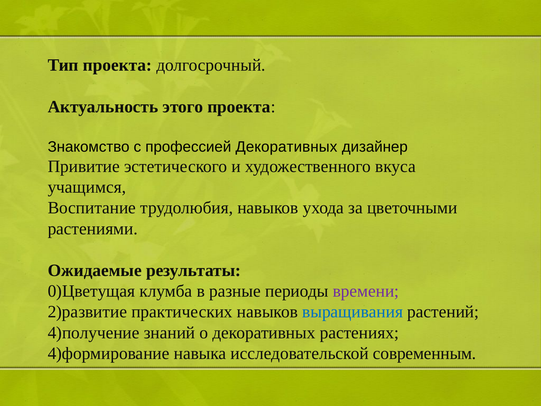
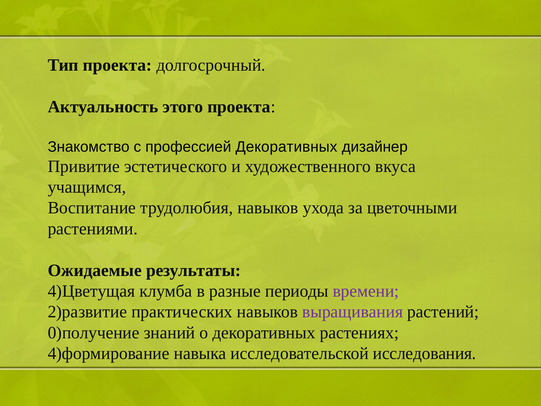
0)Цветущая: 0)Цветущая -> 4)Цветущая
выращивания colour: blue -> purple
4)получение: 4)получение -> 0)получение
современным: современным -> исследования
